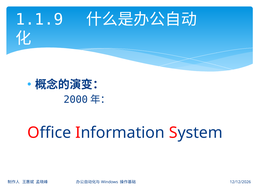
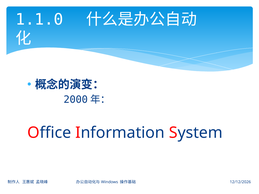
1.1.9: 1.1.9 -> 1.1.0
